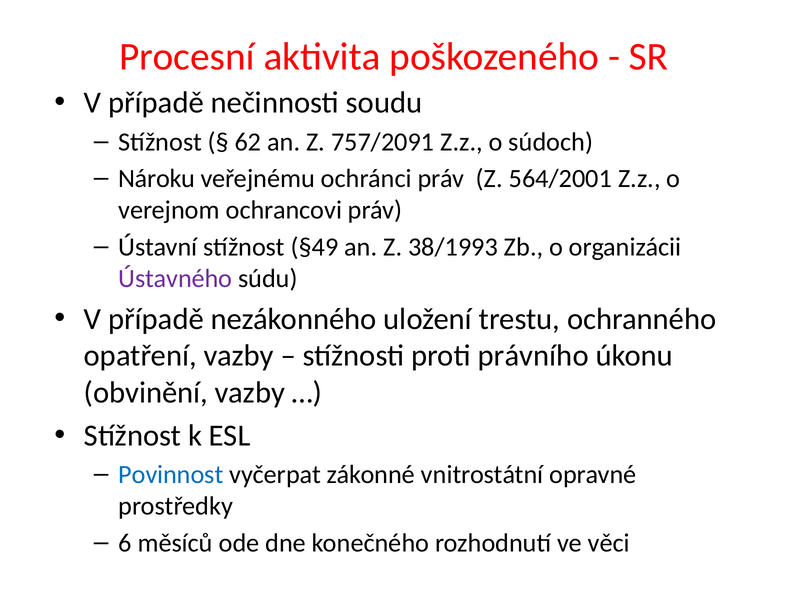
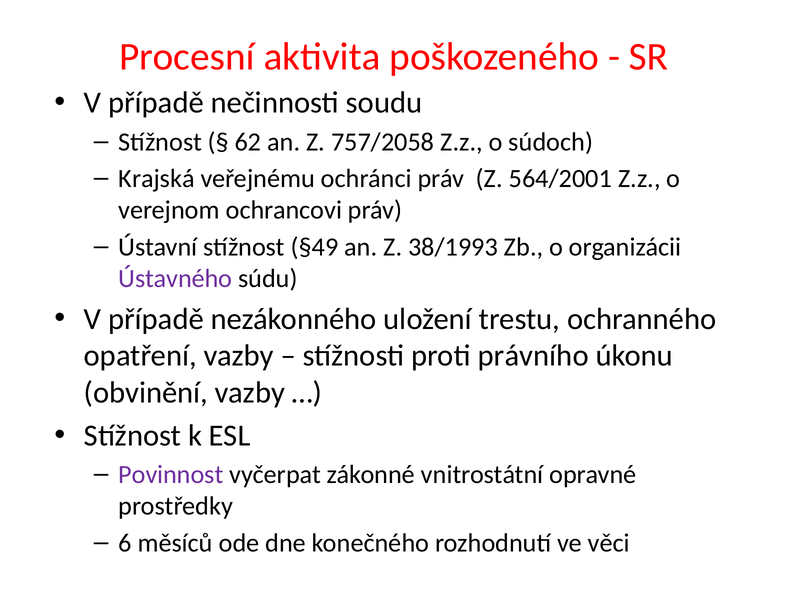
757/2091: 757/2091 -> 757/2058
Nároku: Nároku -> Krajská
Povinnost colour: blue -> purple
